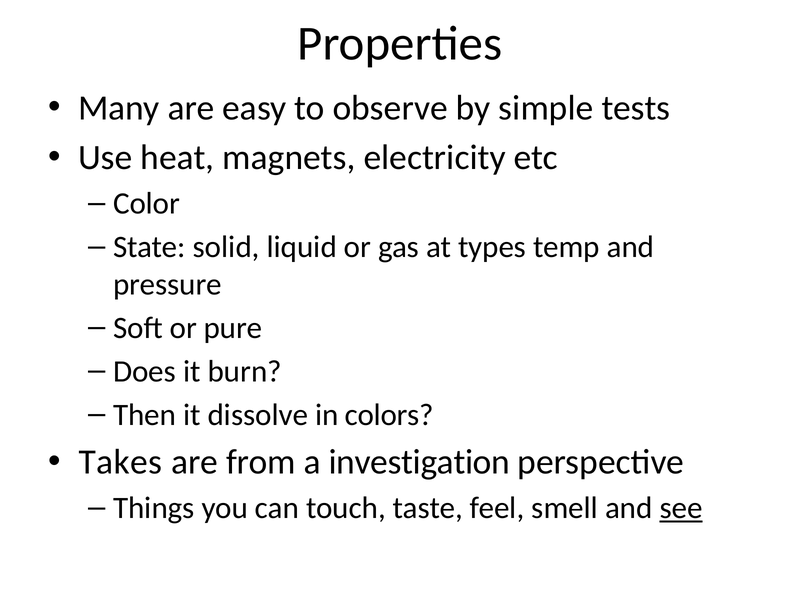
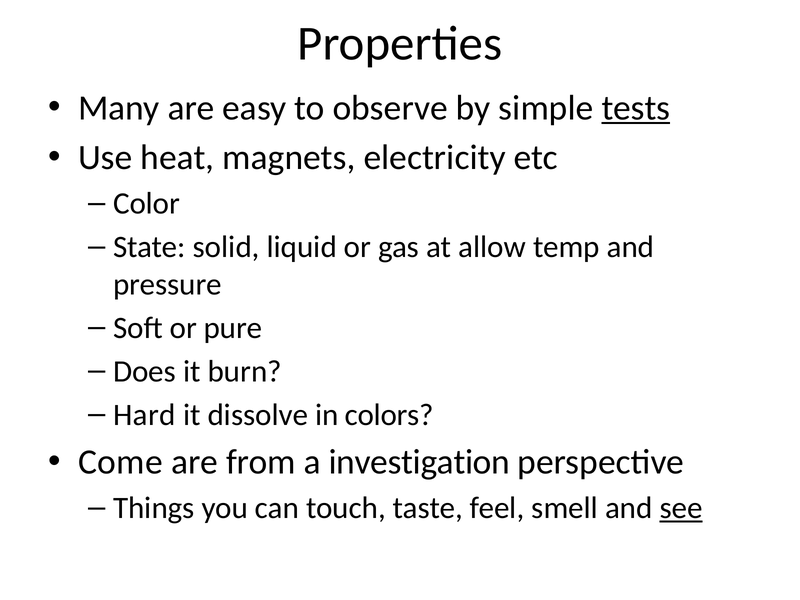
tests underline: none -> present
types: types -> allow
Then: Then -> Hard
Takes: Takes -> Come
